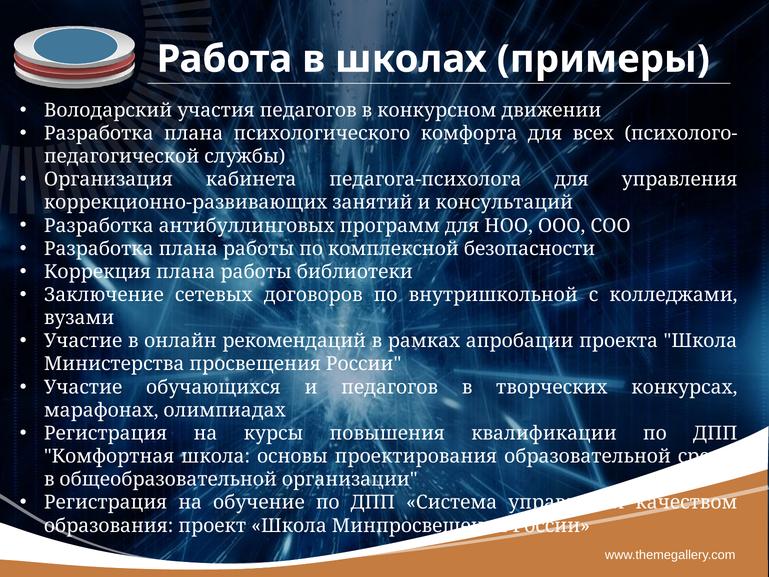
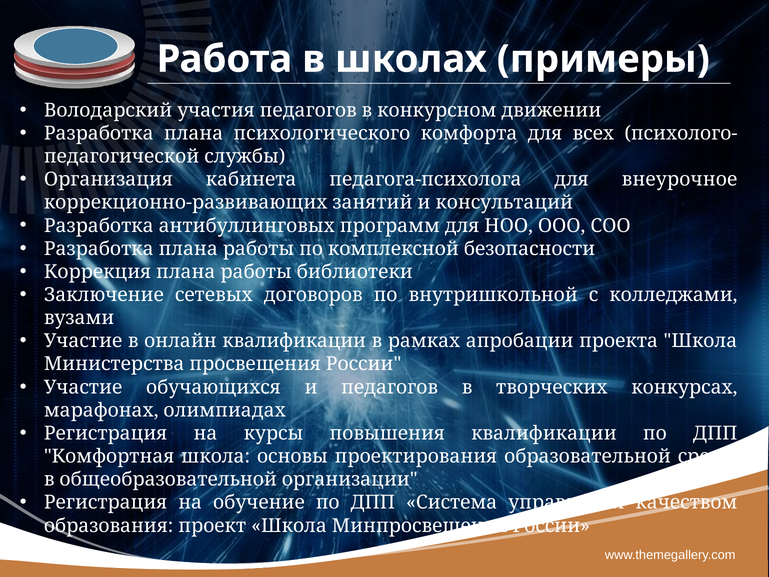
для управления: управления -> внеурочное
онлайн рекомендаций: рекомендаций -> квалификации
